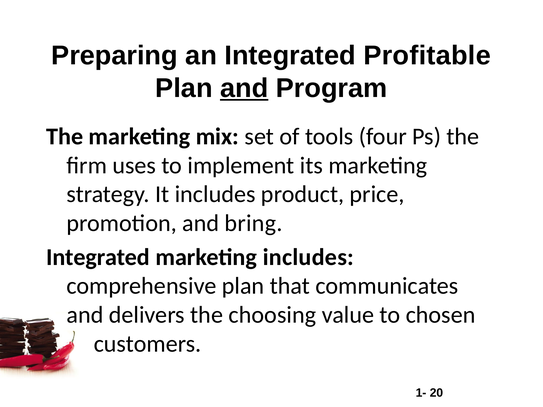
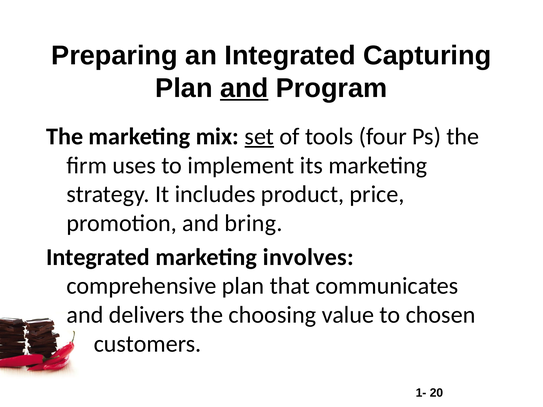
Profitable: Profitable -> Capturing
set underline: none -> present
marketing includes: includes -> involves
